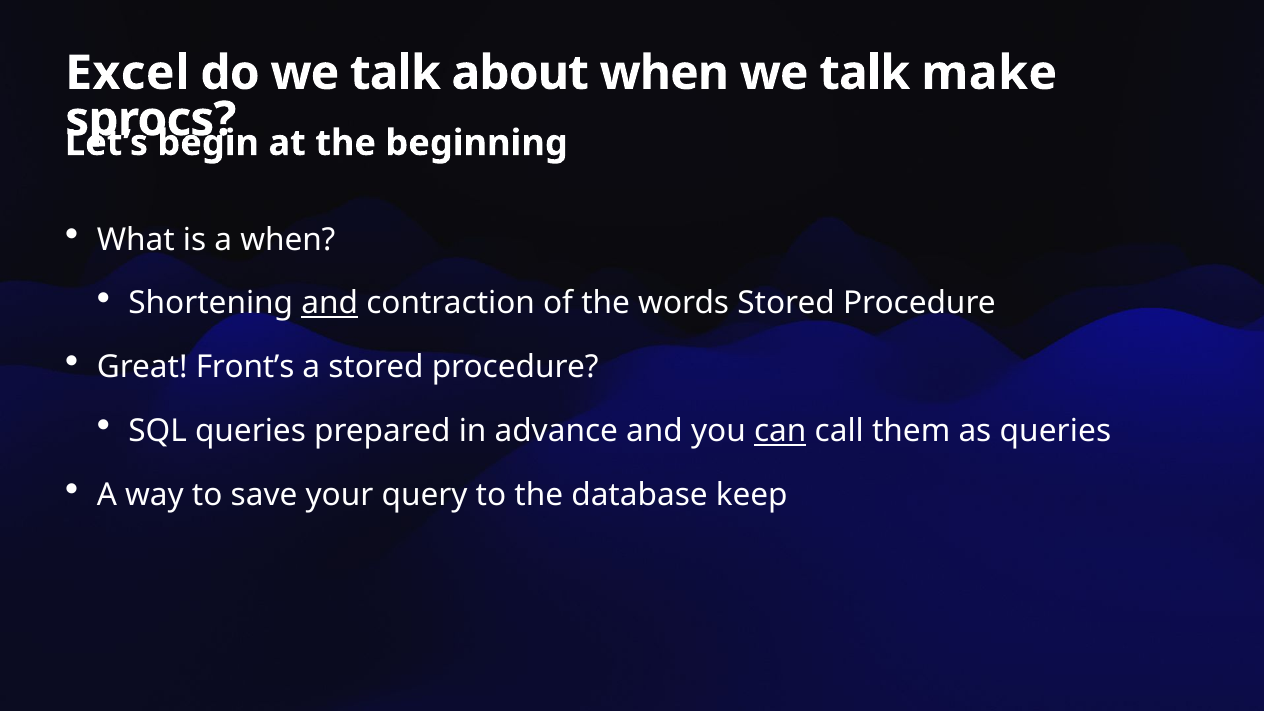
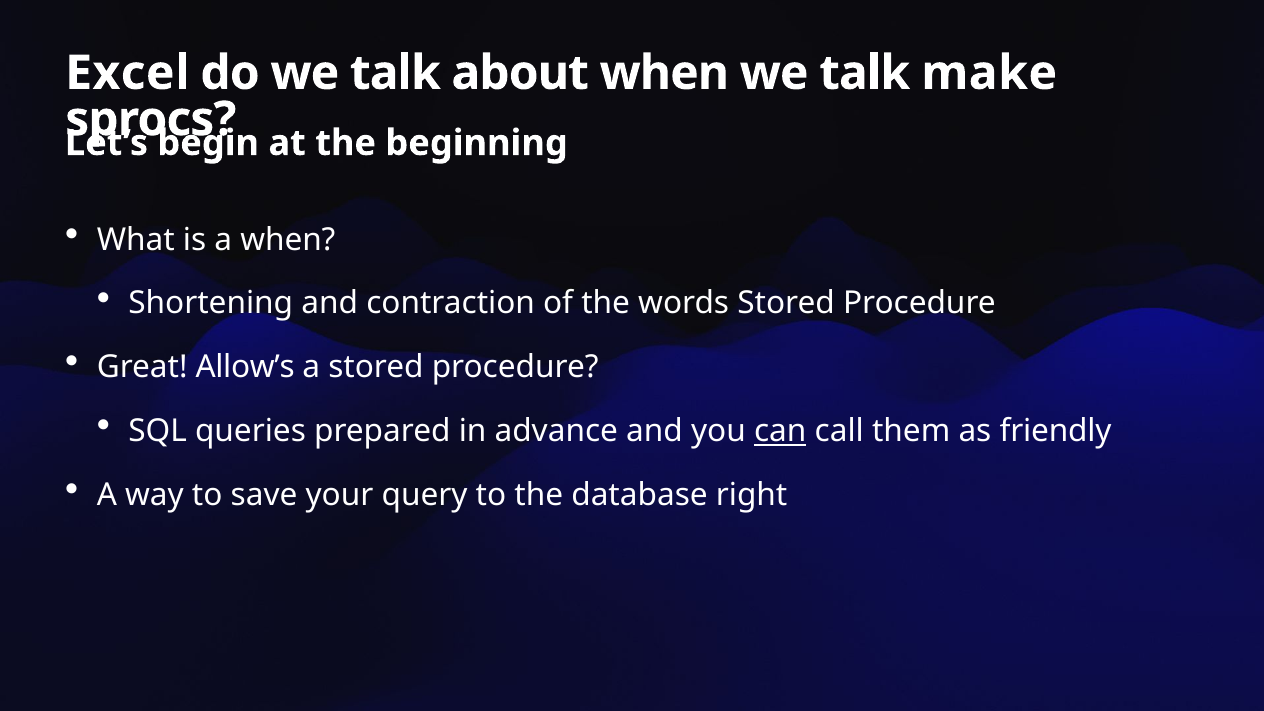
and at (330, 303) underline: present -> none
Front’s: Front’s -> Allow’s
as queries: queries -> friendly
keep: keep -> right
